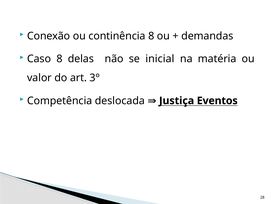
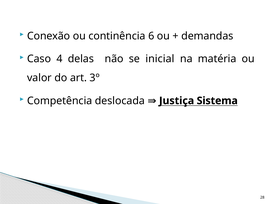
continência 8: 8 -> 6
Caso 8: 8 -> 4
Eventos: Eventos -> Sistema
